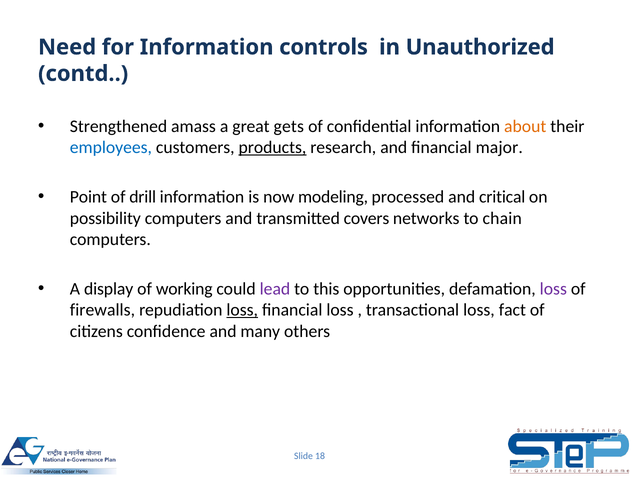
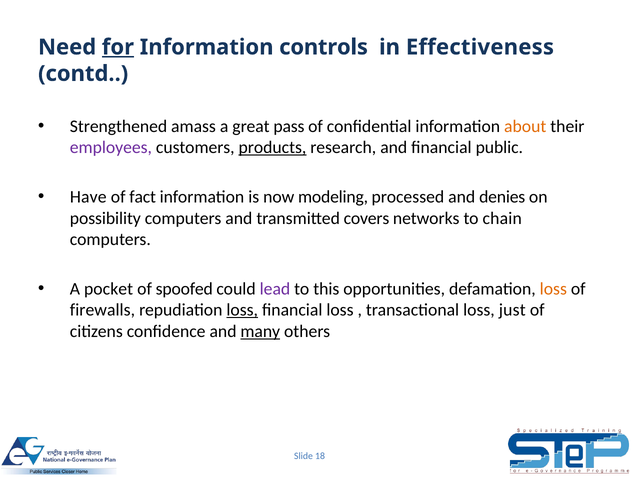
for underline: none -> present
Unauthorized: Unauthorized -> Effectiveness
gets: gets -> pass
employees colour: blue -> purple
major: major -> public
Point: Point -> Have
drill: drill -> fact
critical: critical -> denies
display: display -> pocket
working: working -> spoofed
loss at (553, 288) colour: purple -> orange
fact: fact -> just
many underline: none -> present
